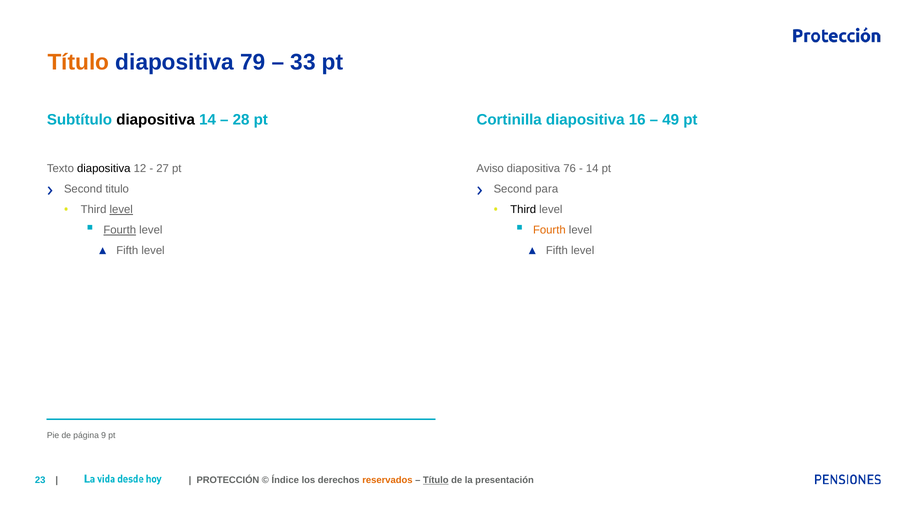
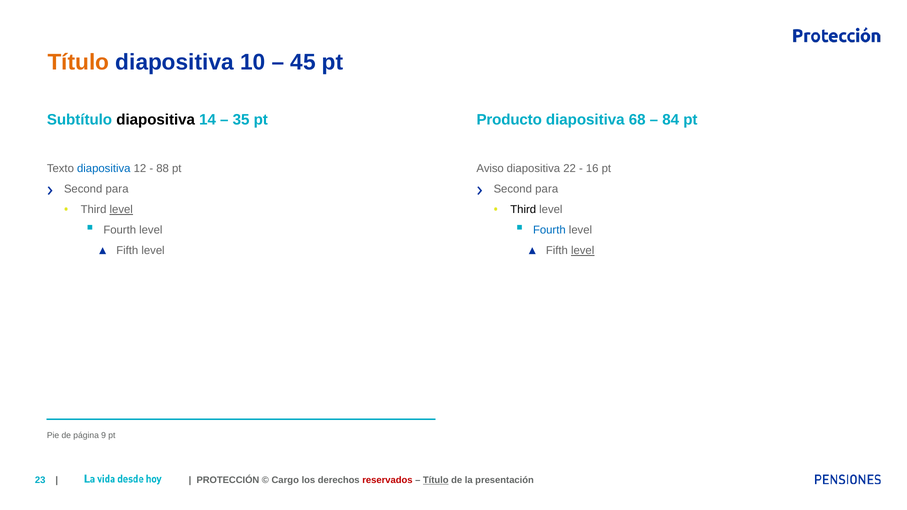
79: 79 -> 10
33: 33 -> 45
28: 28 -> 35
Cortinilla: Cortinilla -> Producto
16: 16 -> 68
49: 49 -> 84
diapositiva at (104, 169) colour: black -> blue
27: 27 -> 88
76: 76 -> 22
14 at (592, 169): 14 -> 16
titulo at (117, 189): titulo -> para
Fourth at (120, 230) underline: present -> none
Fourth at (549, 230) colour: orange -> blue
level at (583, 251) underline: none -> present
Índice: Índice -> Cargo
reservados colour: orange -> red
